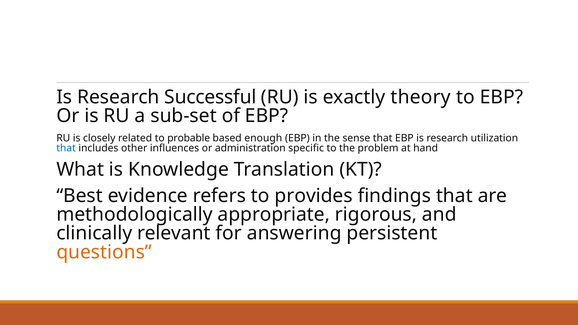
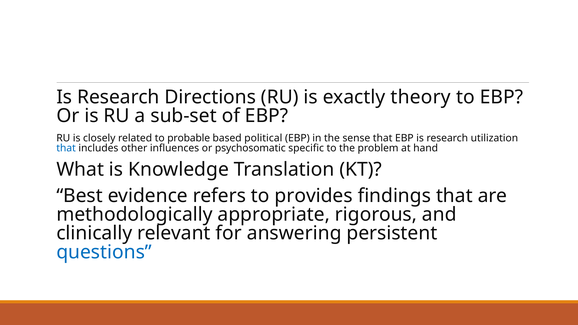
Successful: Successful -> Directions
enough: enough -> political
administration: administration -> psychosomatic
questions colour: orange -> blue
